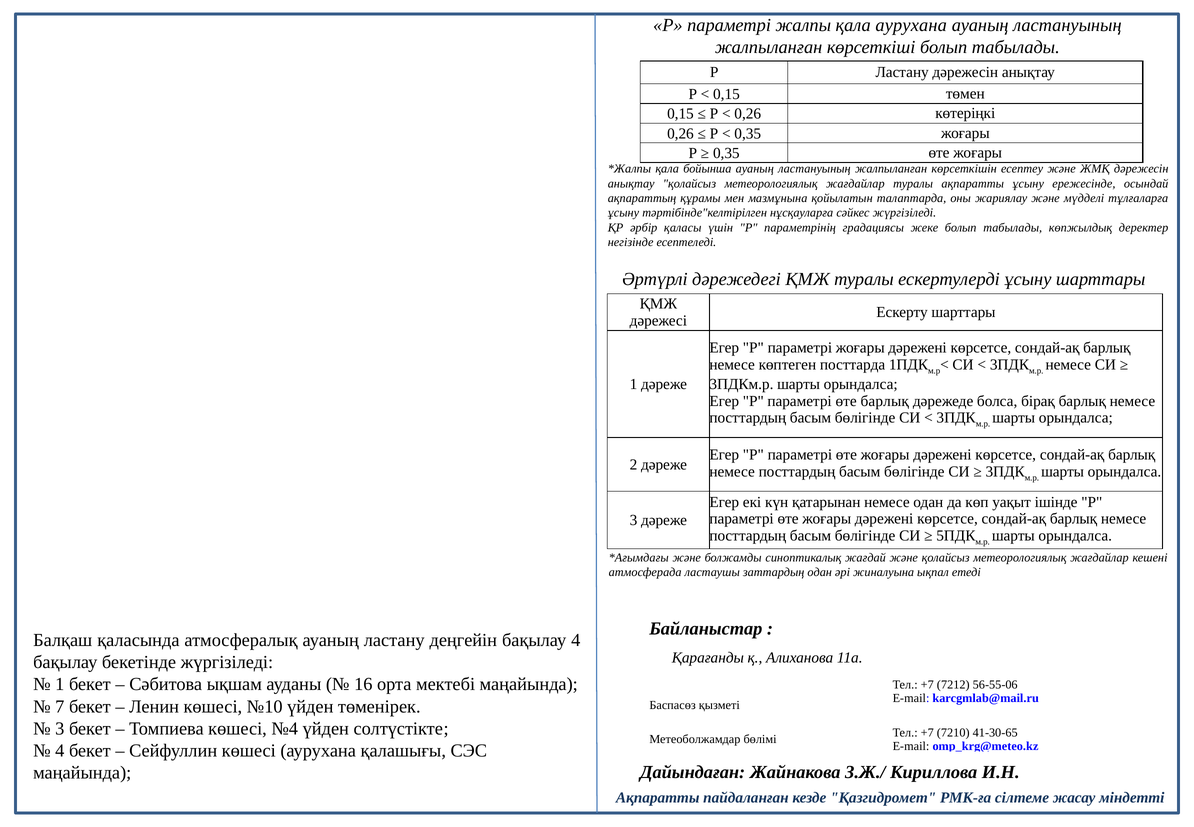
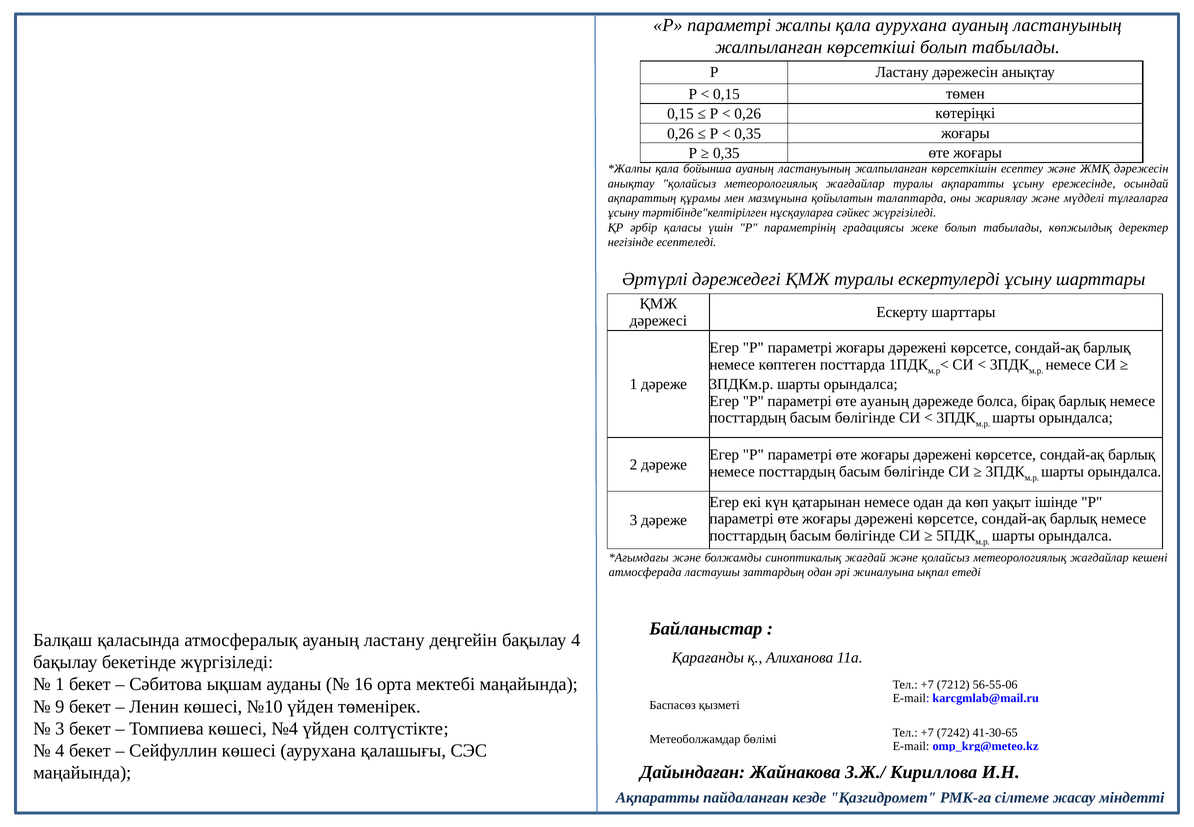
өте барлық: барлық -> ауаның
7: 7 -> 9
7210: 7210 -> 7242
